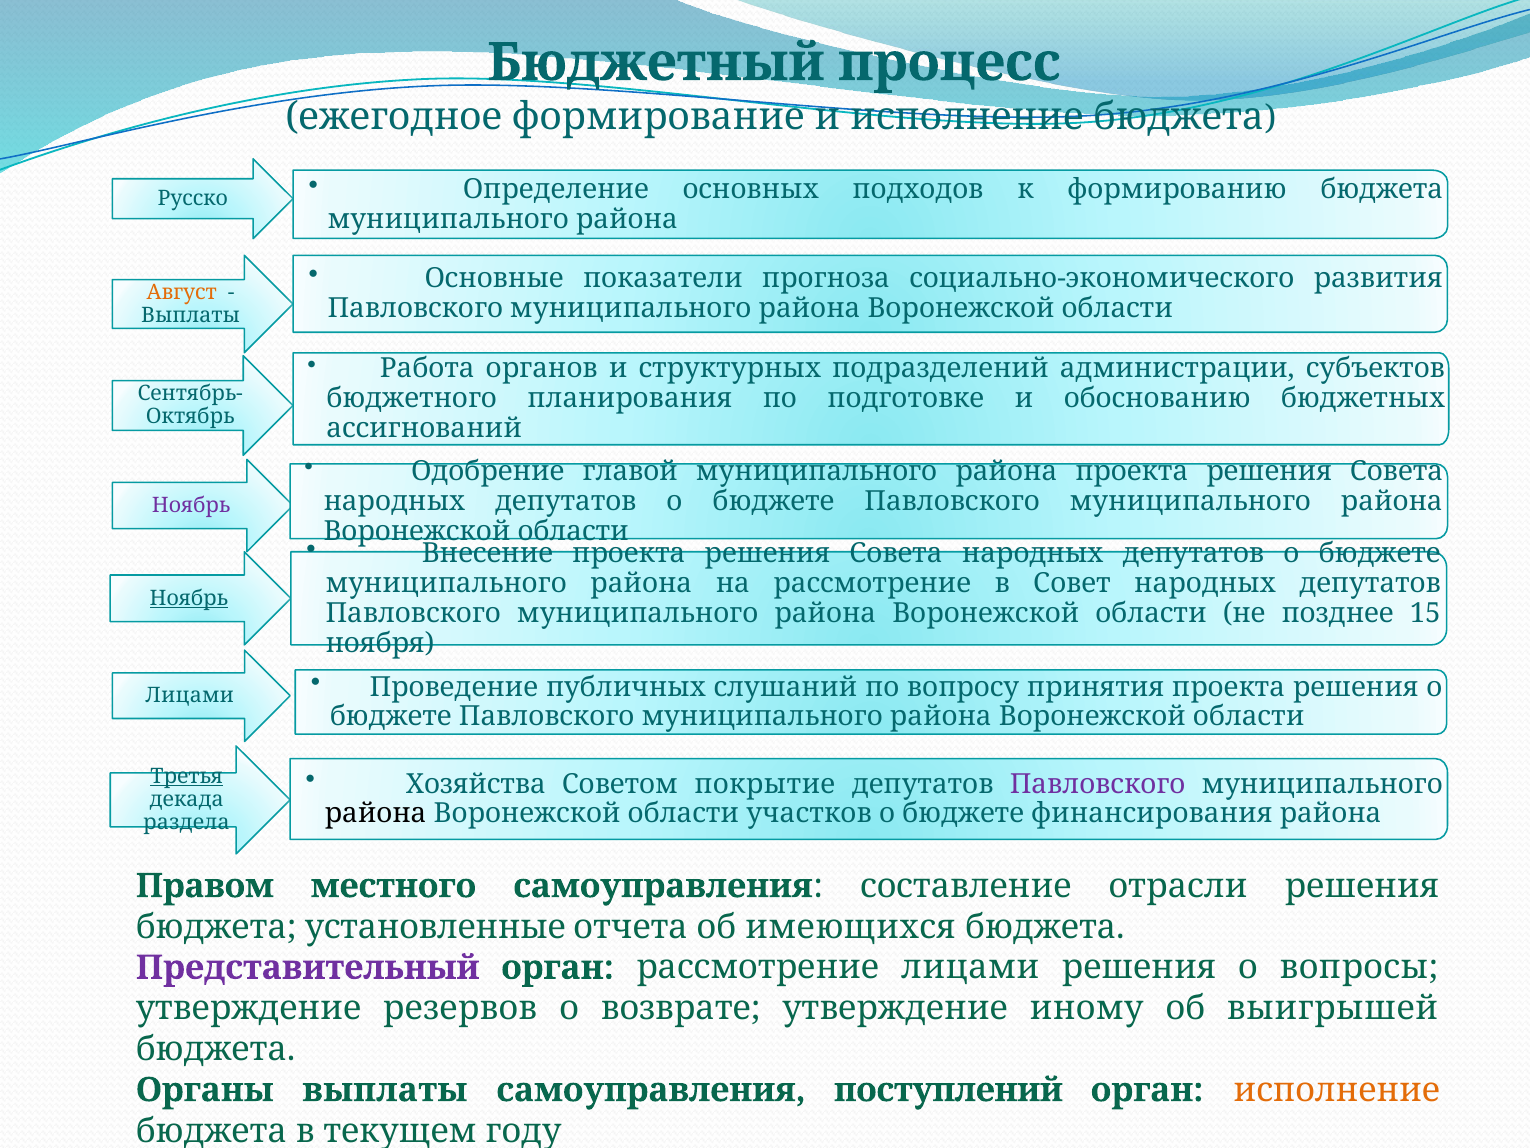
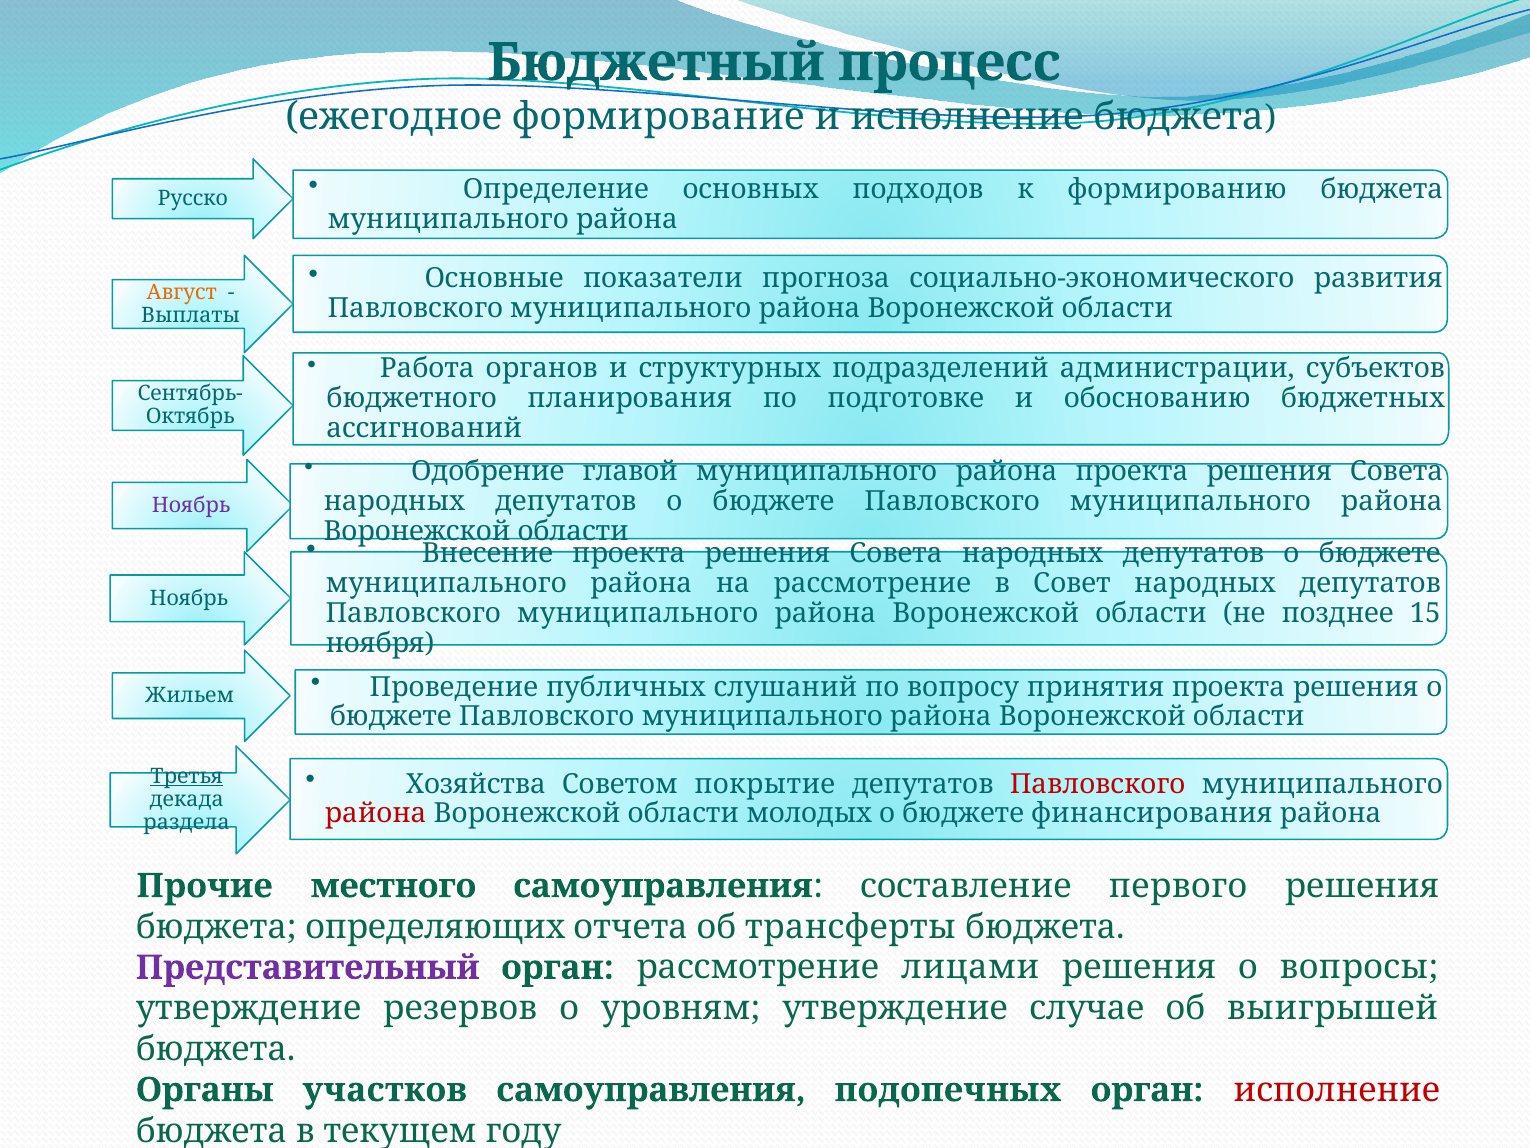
Ноябрь at (189, 598) underline: present -> none
Лицами at (190, 695): Лицами -> Жильем
Павловского at (1098, 784) colour: purple -> red
района at (376, 813) colour: black -> red
участков: участков -> молодых
Правом: Правом -> Прочие
отрасли: отрасли -> первого
установленные: установленные -> определяющих
имеющихся: имеющихся -> трансферты
возврате: возврате -> уровням
иному: иному -> случае
Органы выплаты: выплаты -> участков
поступлений: поступлений -> подопечных
исполнение at (1337, 1090) colour: orange -> red
